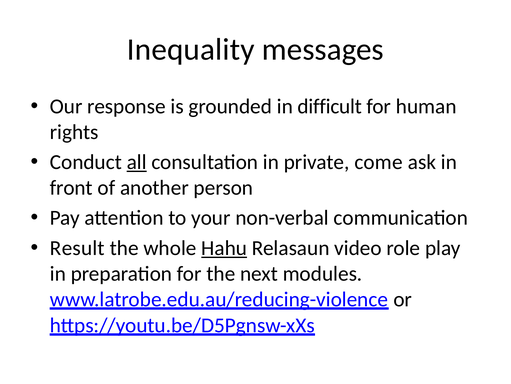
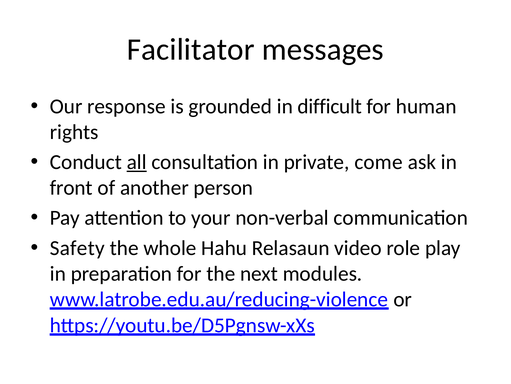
Inequality: Inequality -> Facilitator
Result: Result -> Safety
Hahu underline: present -> none
